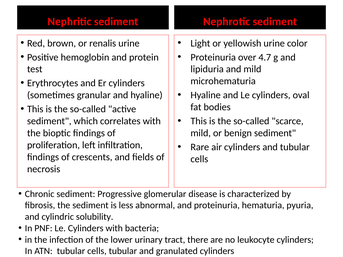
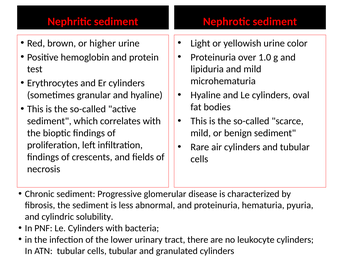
renalis: renalis -> higher
4.7: 4.7 -> 1.0
